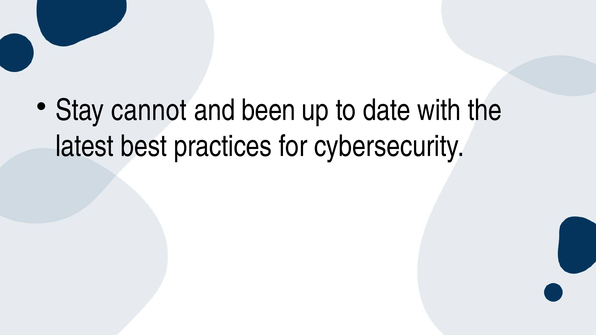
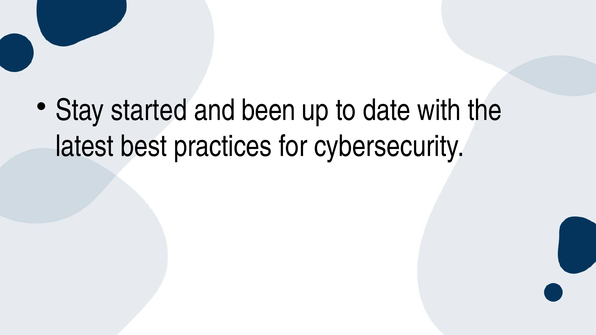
cannot: cannot -> started
